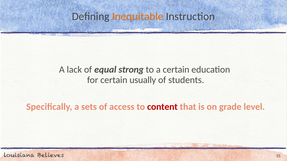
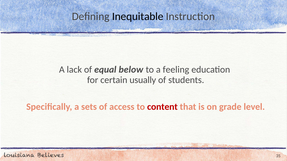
Inequitable colour: orange -> black
strong: strong -> below
a certain: certain -> feeling
